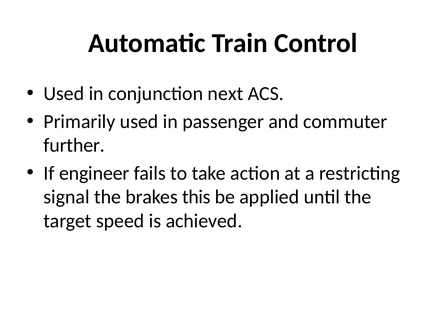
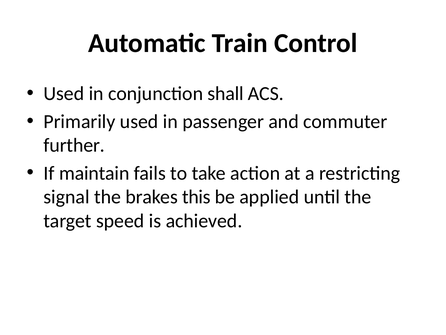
next: next -> shall
engineer: engineer -> maintain
